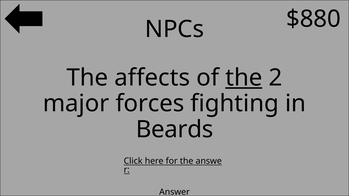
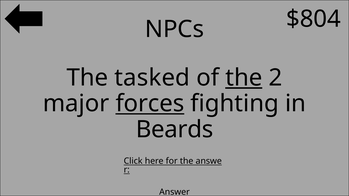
$880: $880 -> $804
affects: affects -> tasked
forces underline: none -> present
